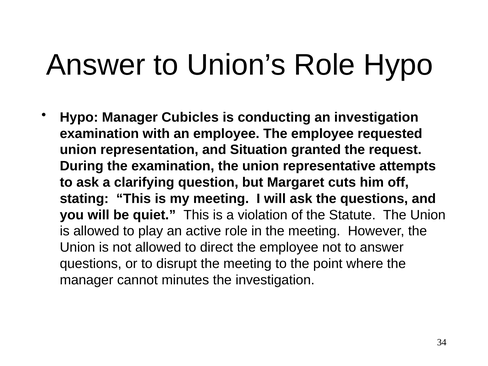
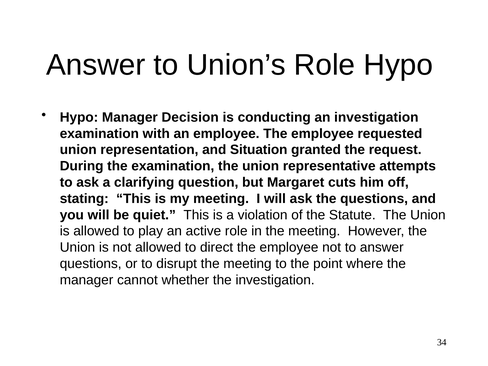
Cubicles: Cubicles -> Decision
minutes: minutes -> whether
